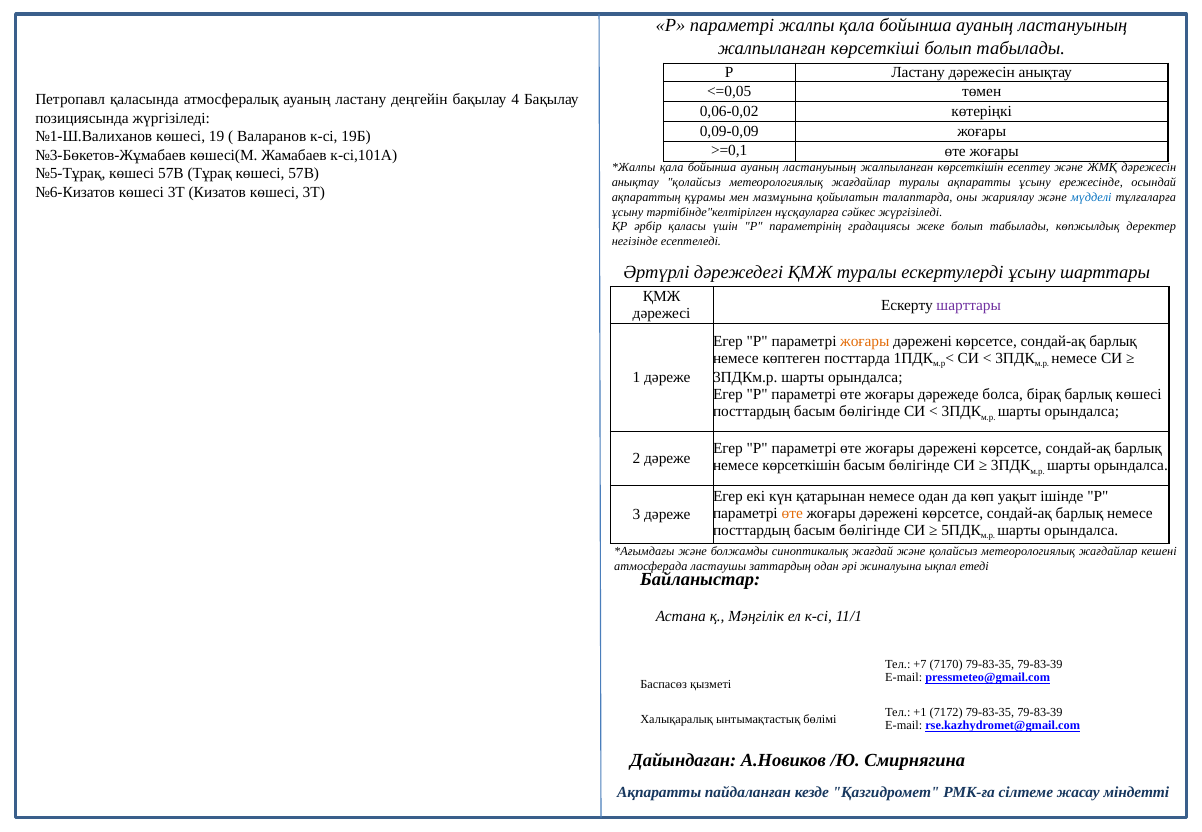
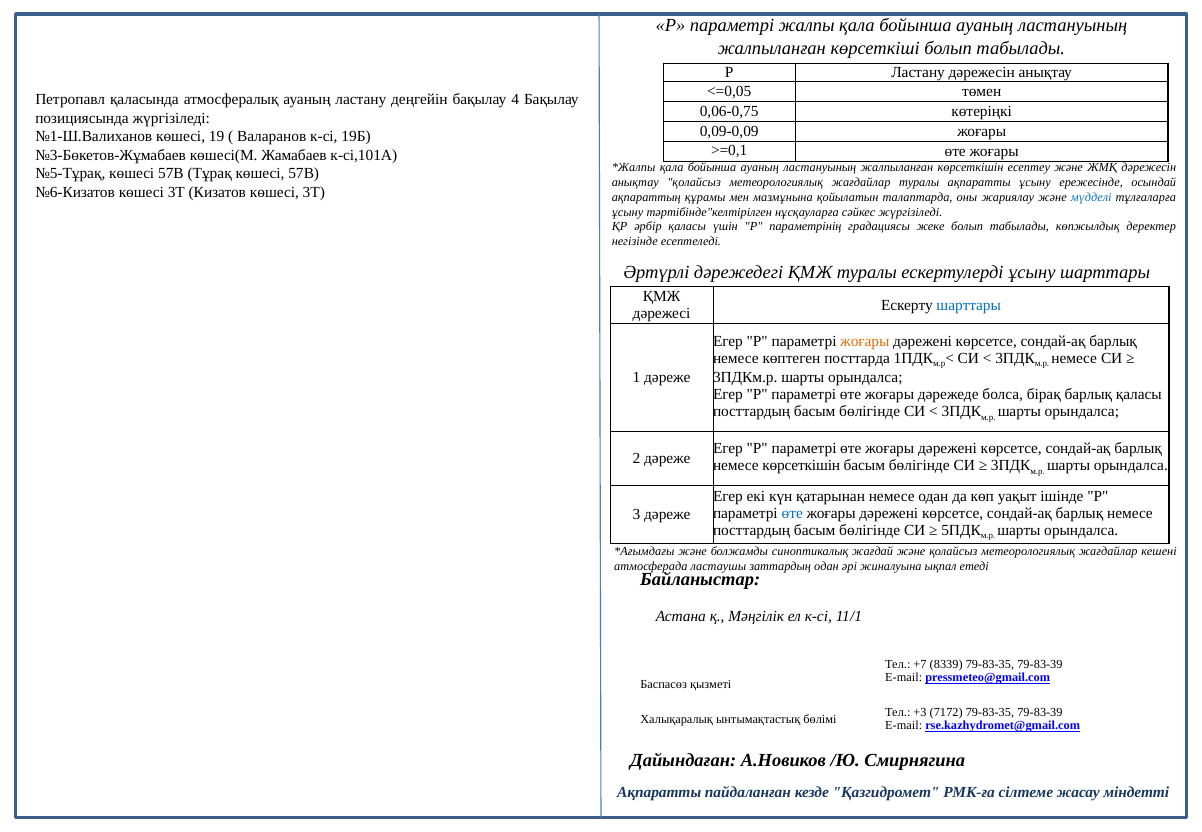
0,06-0,02: 0,06-0,02 -> 0,06-0,75
шарттары at (969, 305) colour: purple -> blue
барлық көшесі: көшесі -> қаласы
өте at (792, 513) colour: orange -> blue
7170: 7170 -> 8339
+1: +1 -> +3
